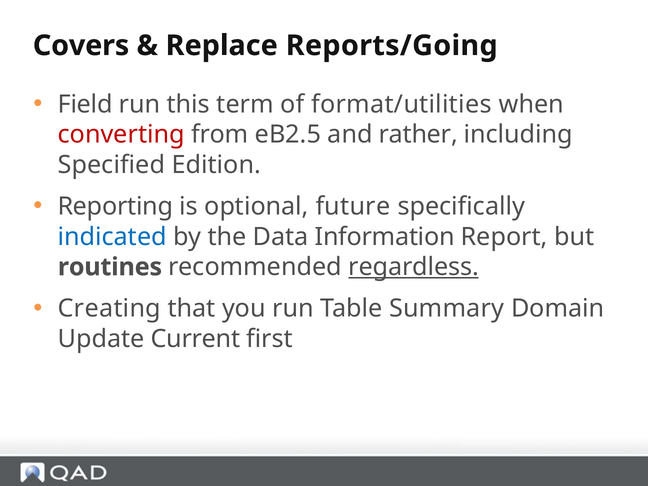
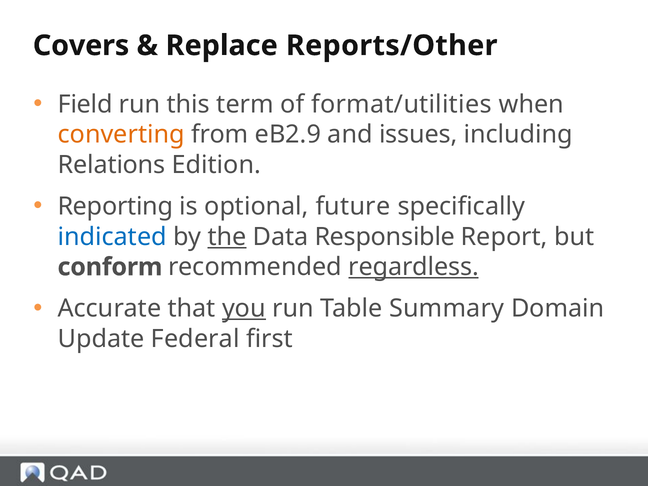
Reports/Going: Reports/Going -> Reports/Other
converting colour: red -> orange
eB2.5: eB2.5 -> eB2.9
rather: rather -> issues
Specified: Specified -> Relations
the underline: none -> present
Information: Information -> Responsible
routines: routines -> conform
Creating: Creating -> Accurate
you underline: none -> present
Current: Current -> Federal
